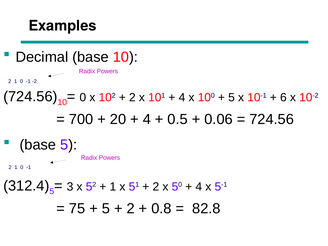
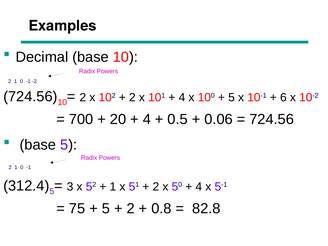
0 at (83, 97): 0 -> 2
